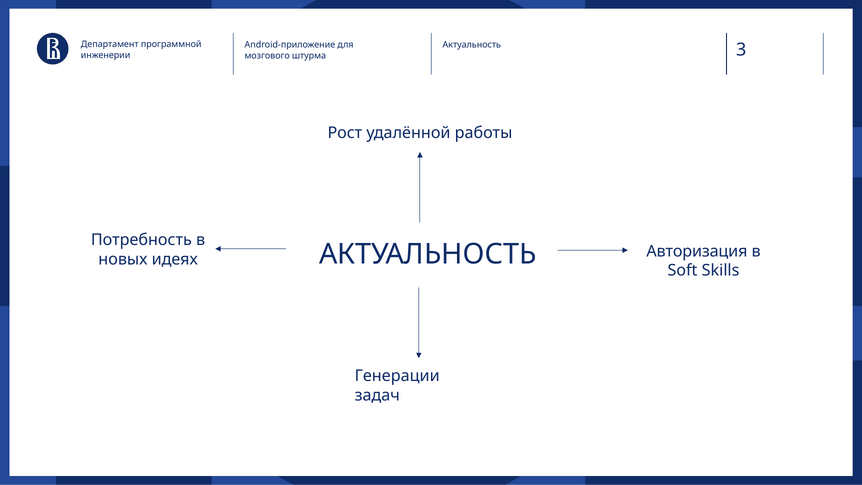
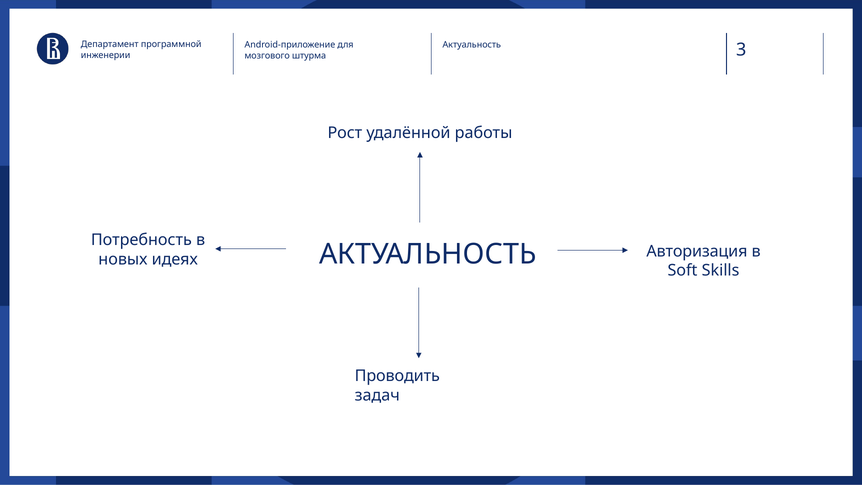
Генерации: Генерации -> Проводить
